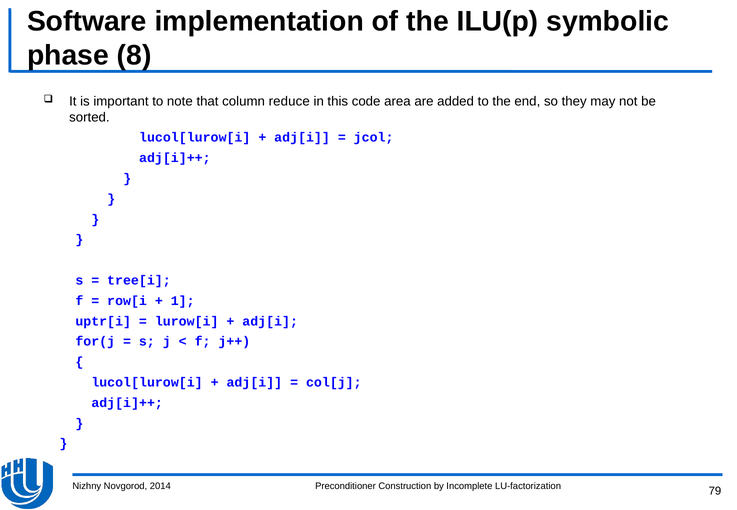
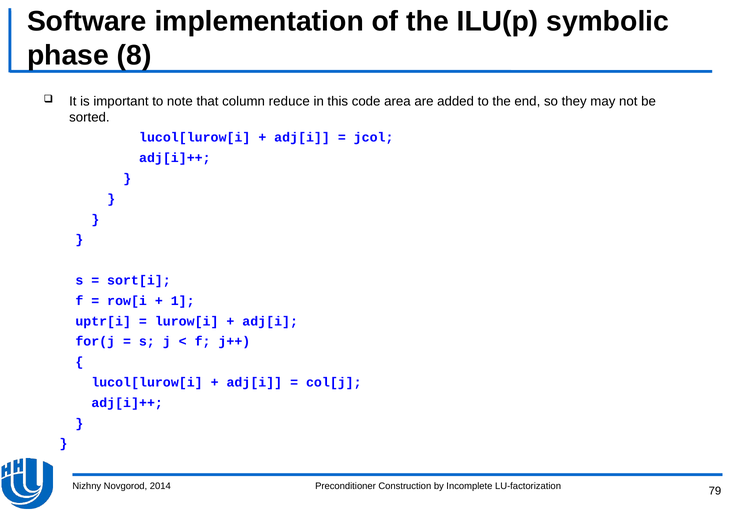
tree[i: tree[i -> sort[i
